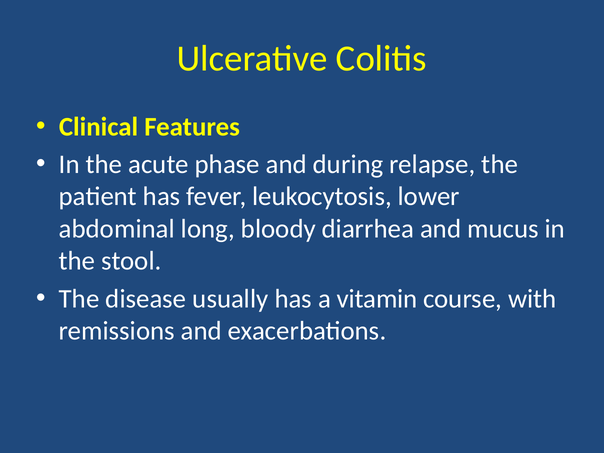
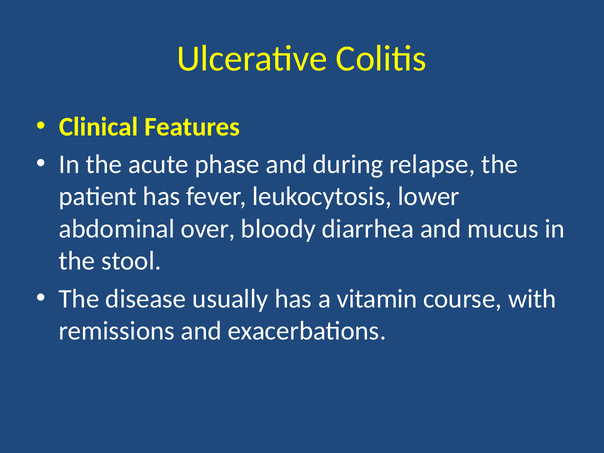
long: long -> over
